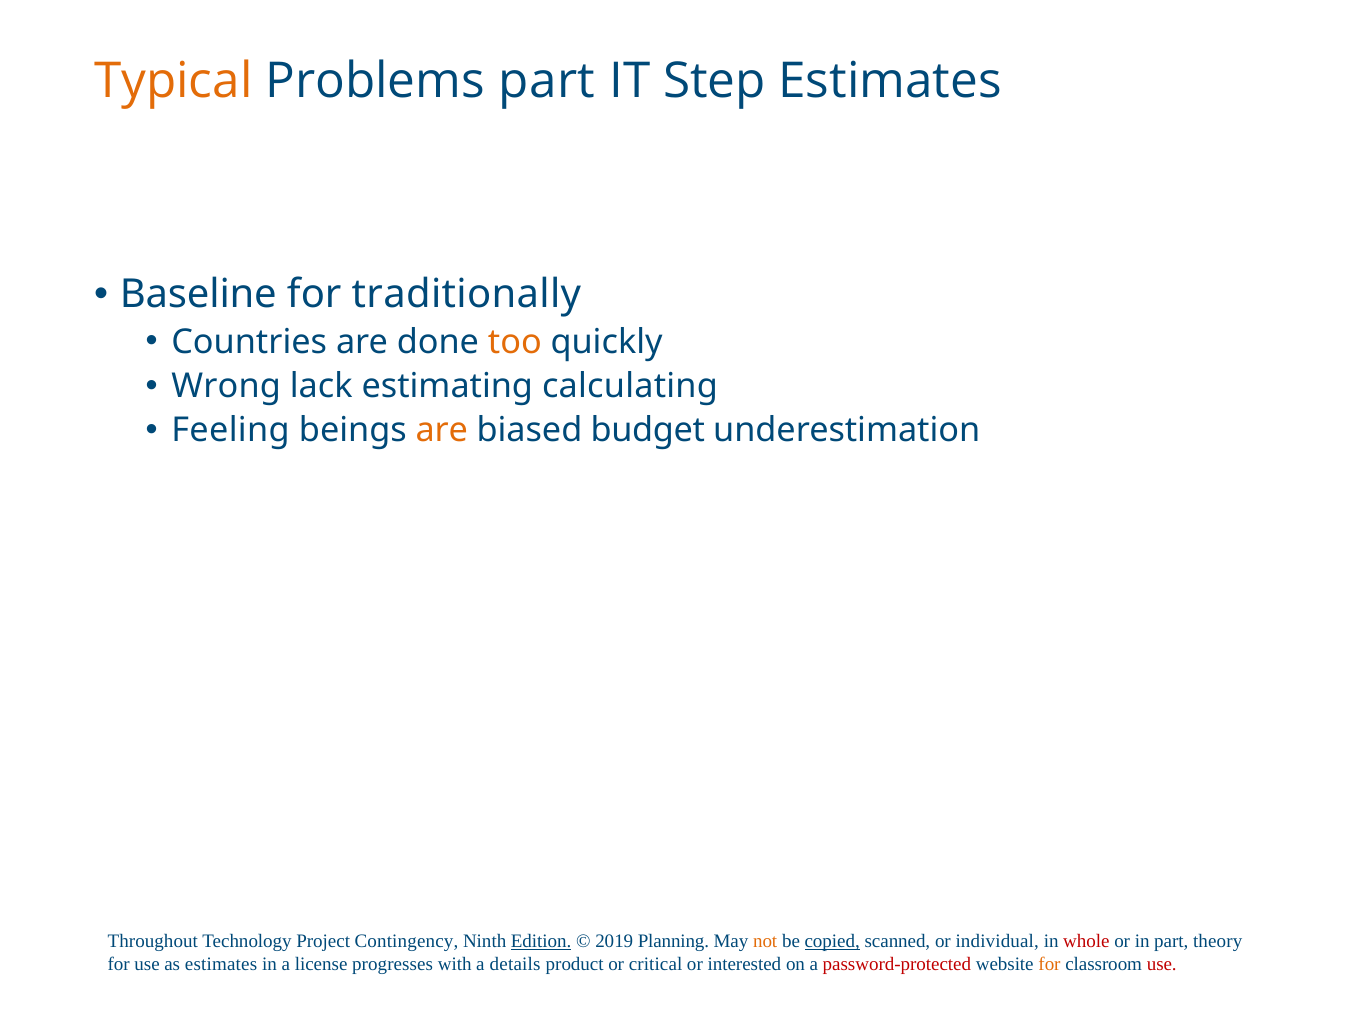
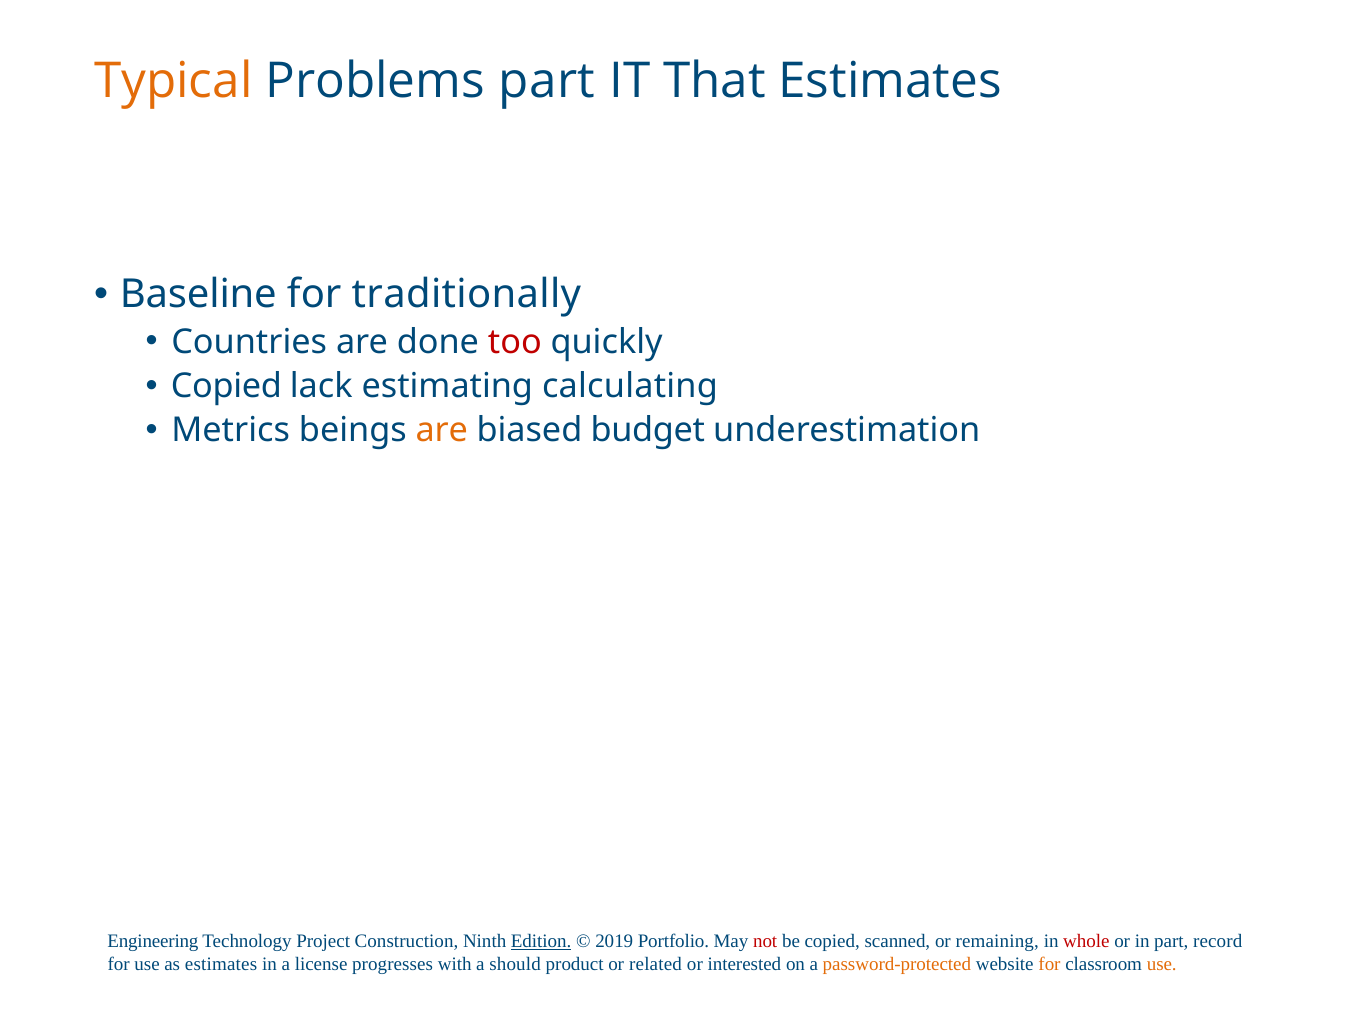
Step: Step -> That
too colour: orange -> red
Wrong at (226, 386): Wrong -> Copied
Feeling: Feeling -> Metrics
Throughout: Throughout -> Engineering
Contingency: Contingency -> Construction
Planning: Planning -> Portfolio
not colour: orange -> red
copied at (832, 942) underline: present -> none
individual: individual -> remaining
theory: theory -> record
details: details -> should
critical: critical -> related
password-protected colour: red -> orange
use at (1162, 965) colour: red -> orange
